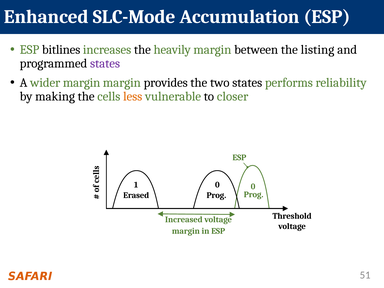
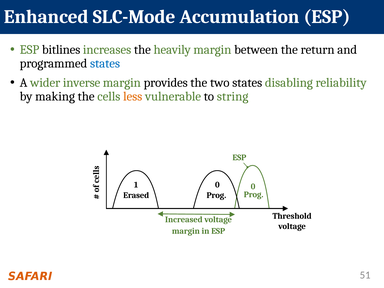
listing: listing -> return
states at (105, 63) colour: purple -> blue
wider margin: margin -> inverse
performs: performs -> disabling
closer: closer -> string
